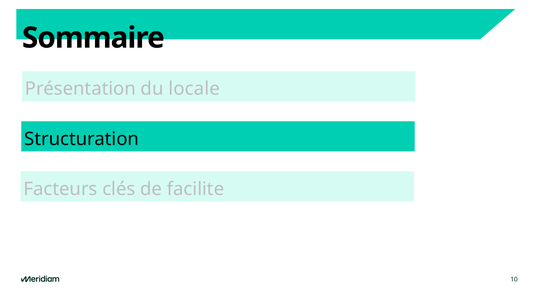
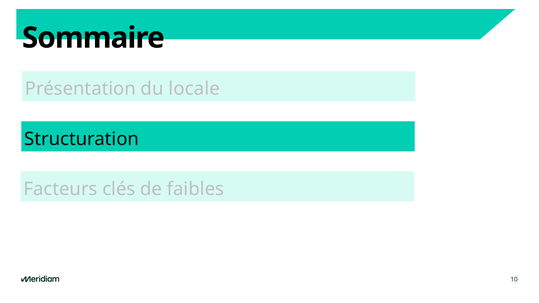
facilite: facilite -> faibles
